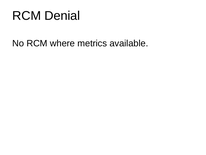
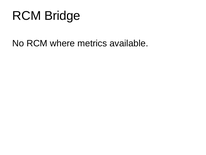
Denial: Denial -> Bridge
